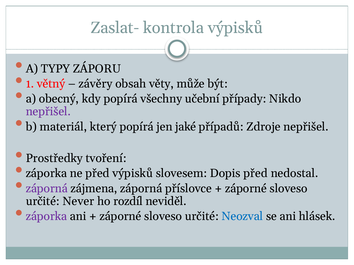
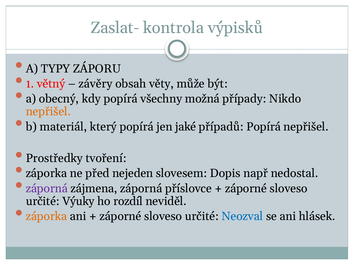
učební: učební -> možná
nepřišel at (48, 112) colour: purple -> orange
případů Zdroje: Zdroje -> Popírá
před výpisků: výpisků -> nejeden
Dopis před: před -> např
Never: Never -> Výuky
záporka at (46, 217) colour: purple -> orange
